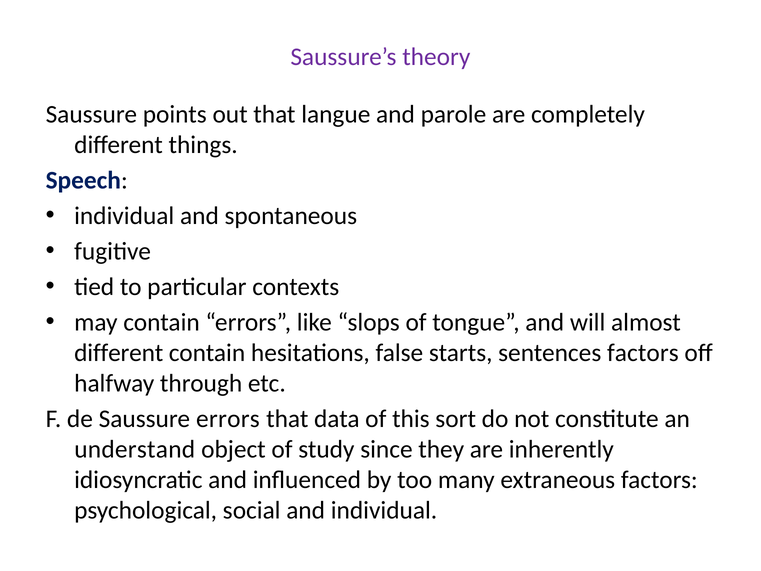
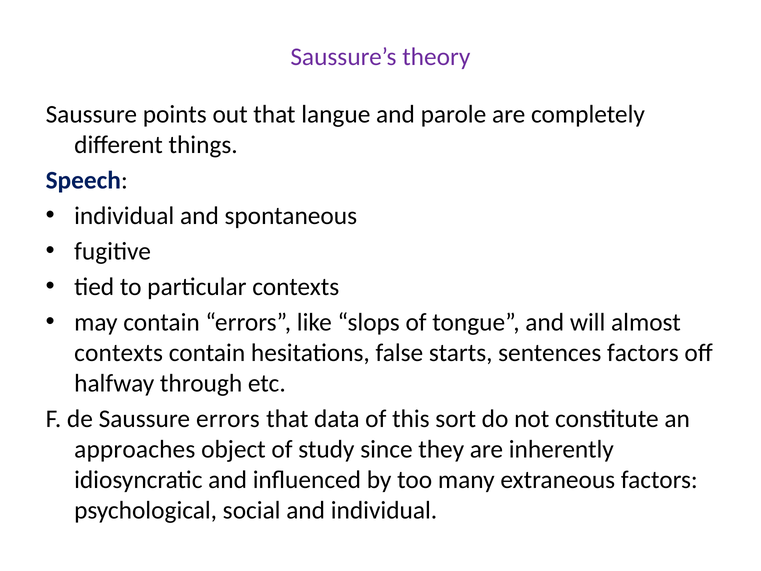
different at (119, 353): different -> contexts
understand: understand -> approaches
